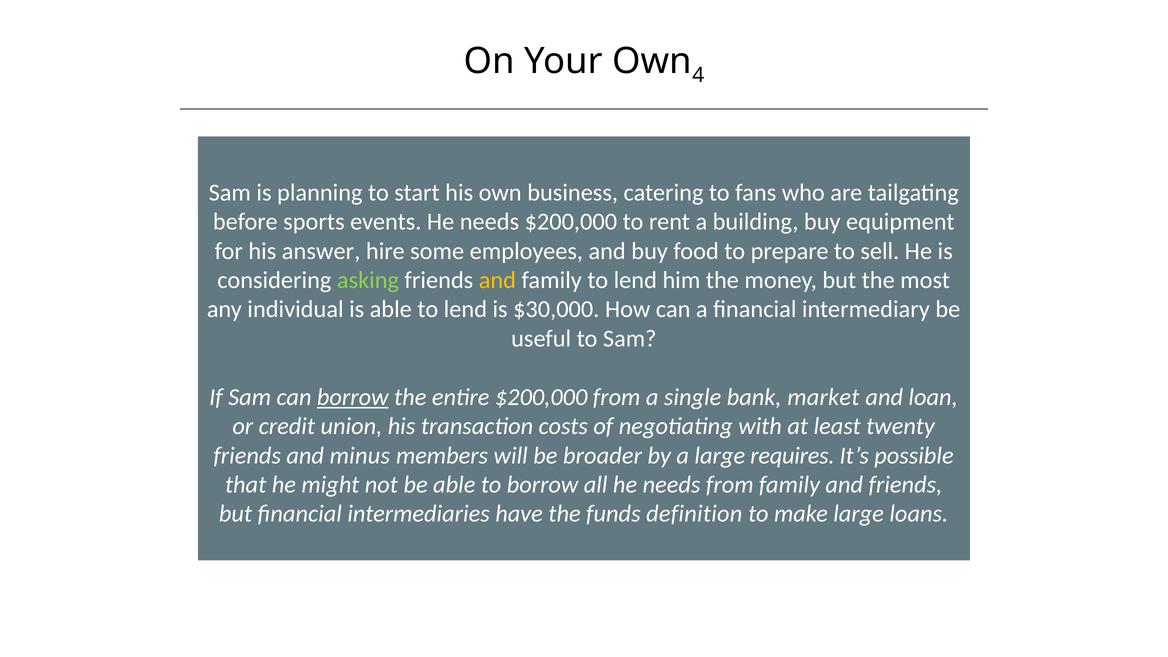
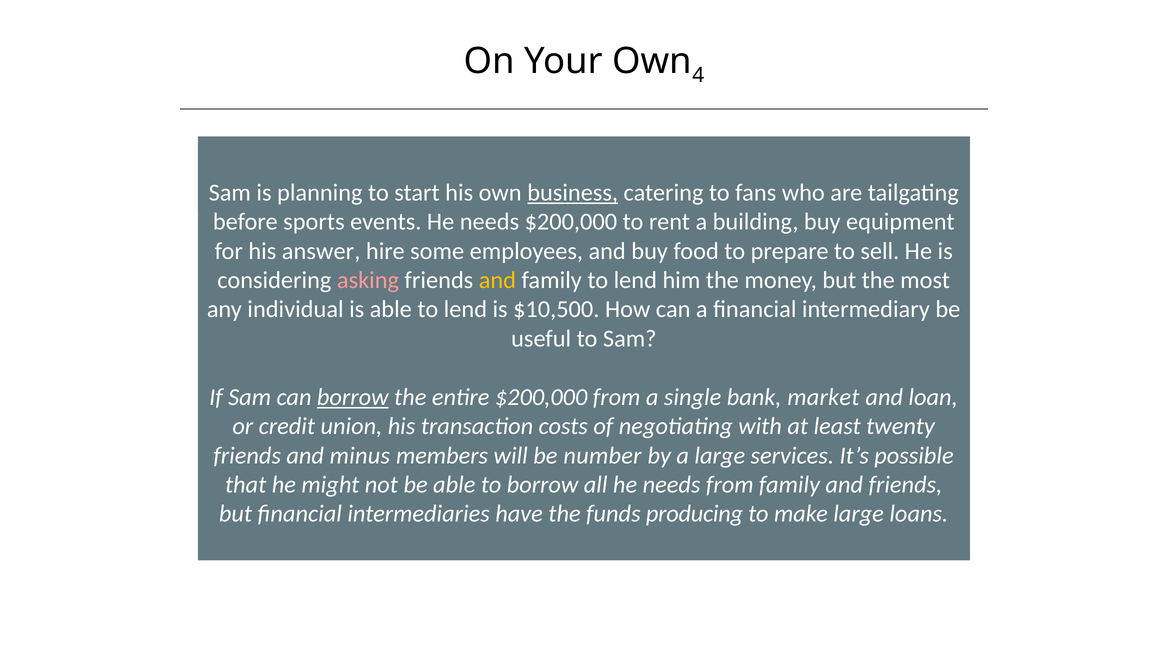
business underline: none -> present
asking colour: light green -> pink
$30,000: $30,000 -> $10,500
broader: broader -> number
requires: requires -> services
definition: definition -> producing
